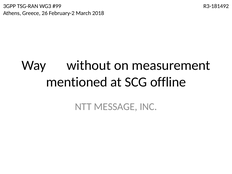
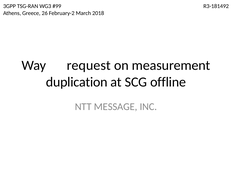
without: without -> request
mentioned: mentioned -> duplication
